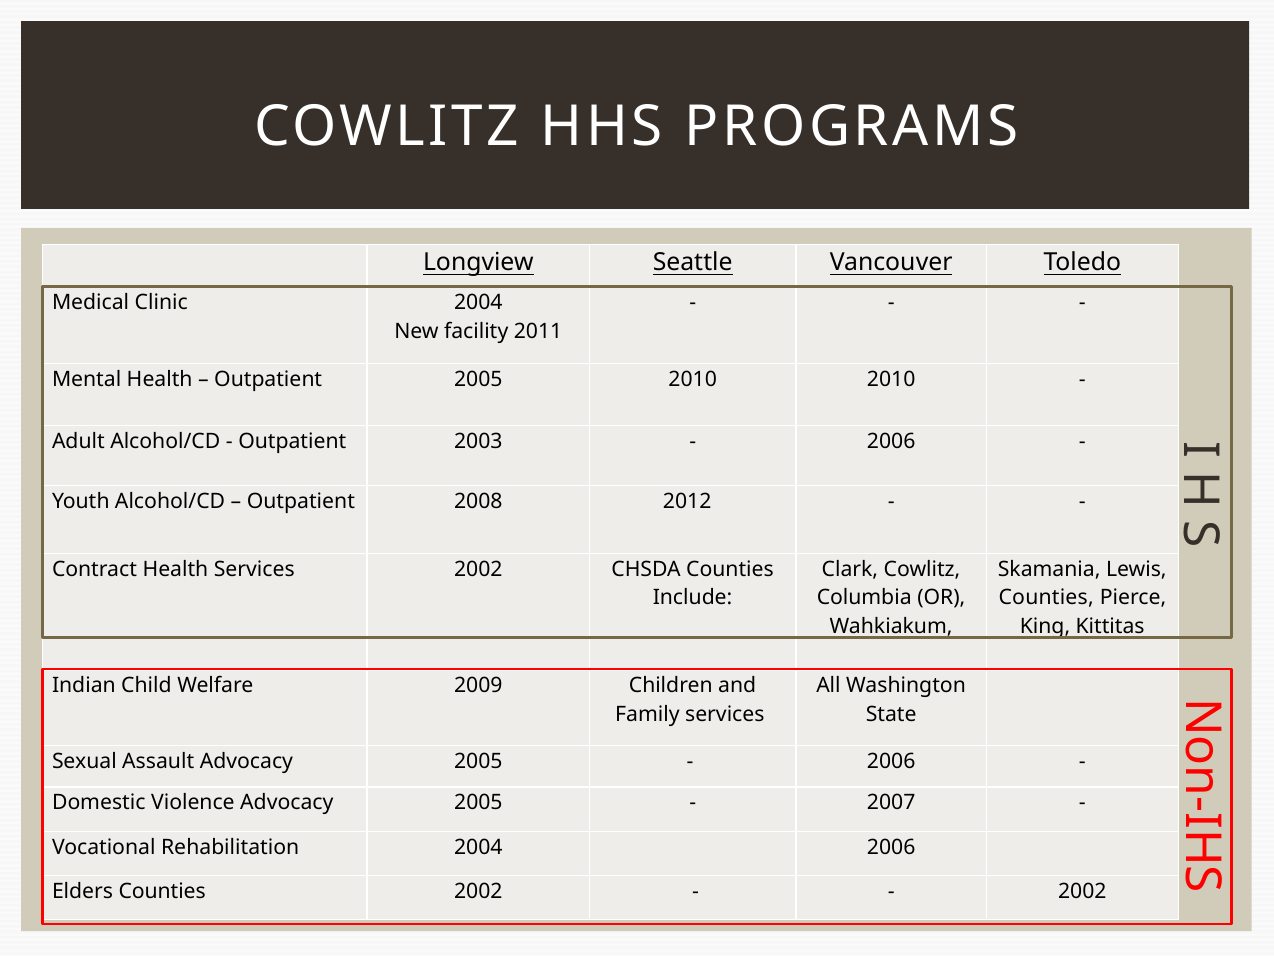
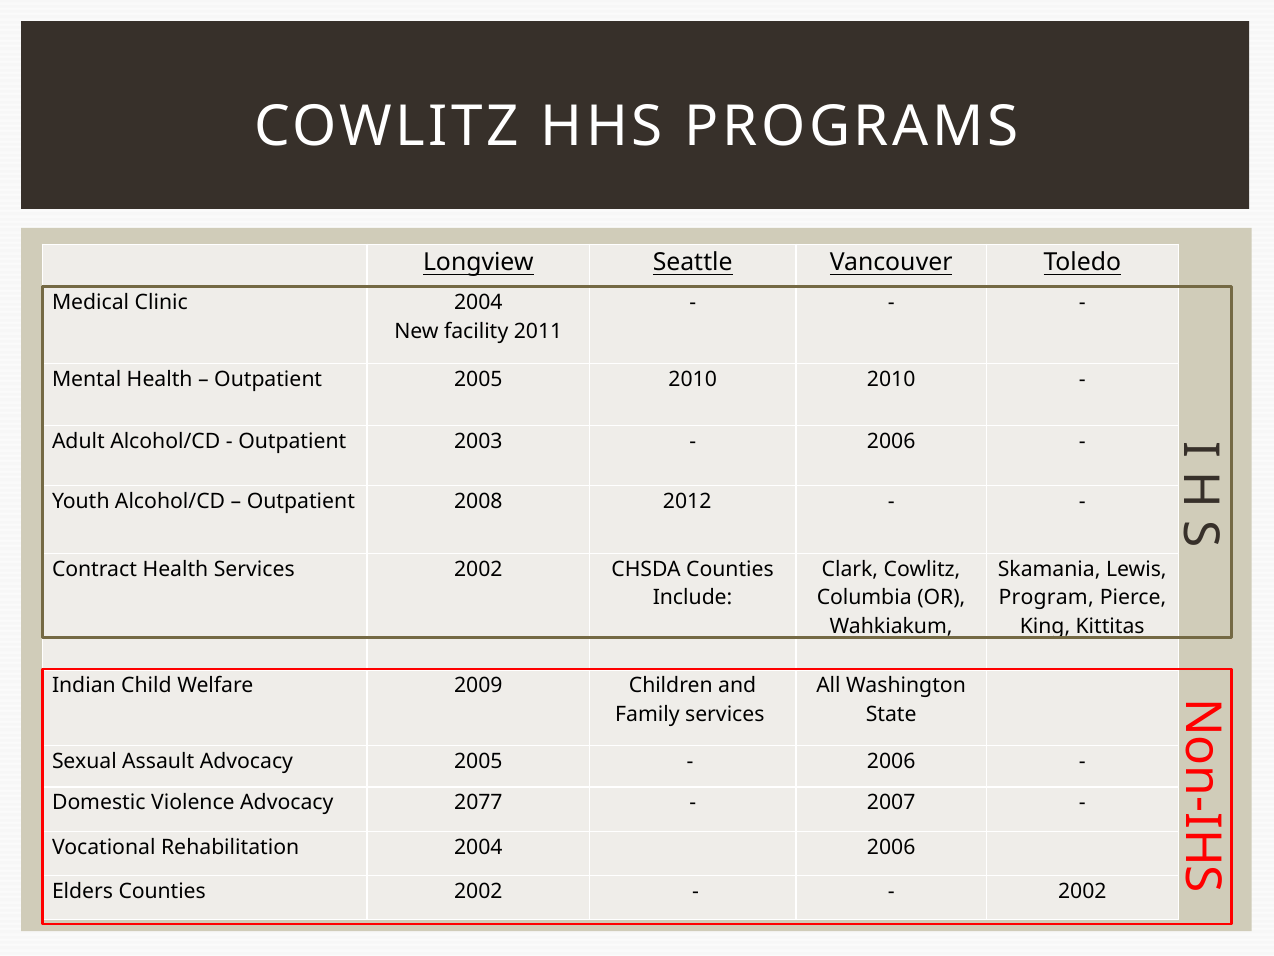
Counties at (1046, 598): Counties -> Program
Violence Advocacy 2005: 2005 -> 2077
